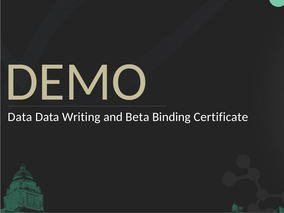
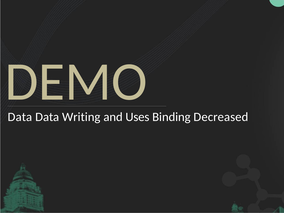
Beta: Beta -> Uses
Certificate: Certificate -> Decreased
